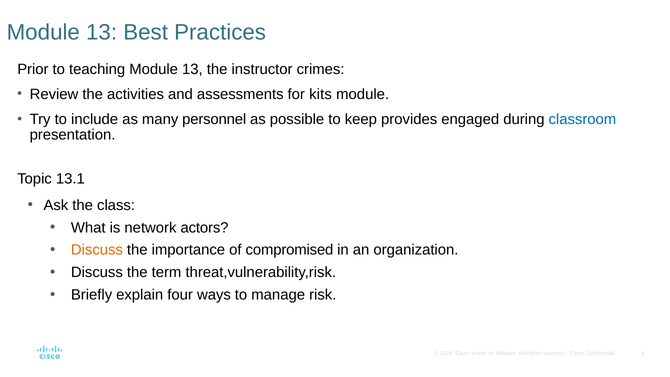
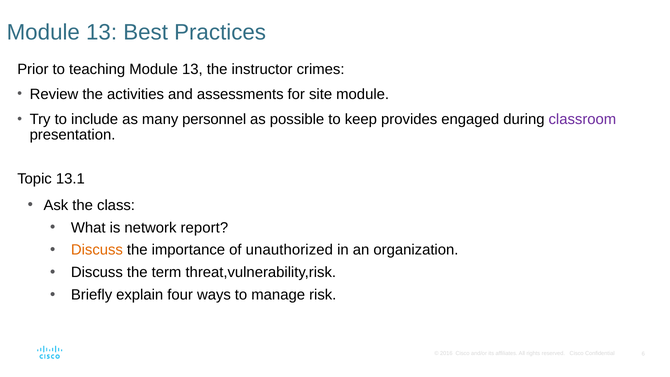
kits: kits -> site
classroom colour: blue -> purple
actors: actors -> report
compromised: compromised -> unauthorized
